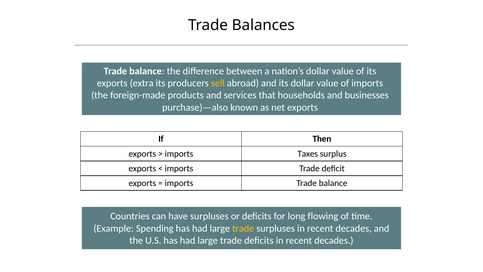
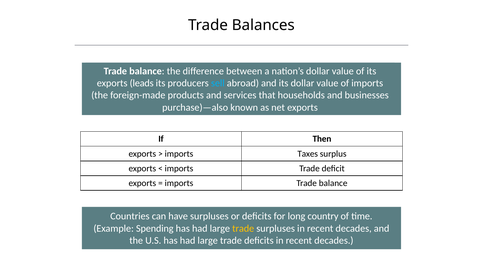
extra: extra -> leads
sell colour: yellow -> light blue
flowing: flowing -> country
